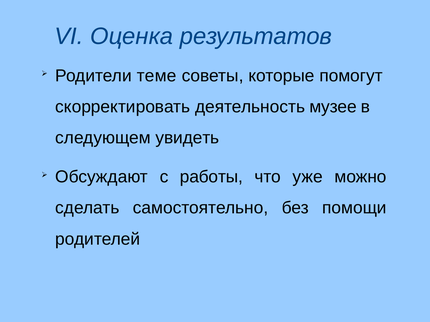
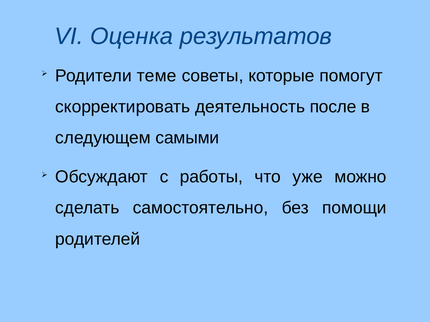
музее: музее -> после
увидеть: увидеть -> самыми
